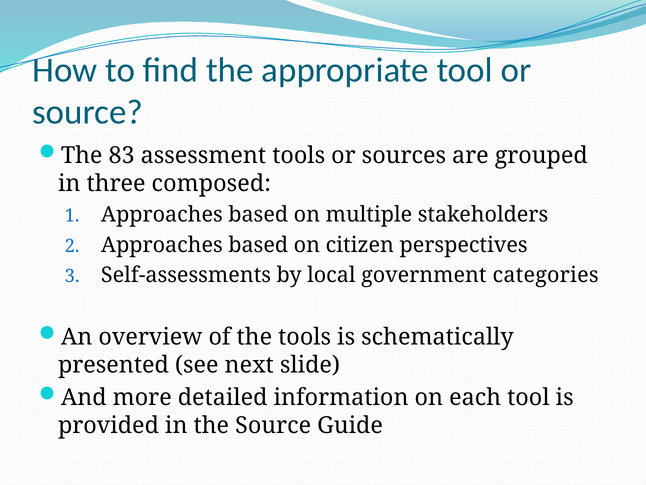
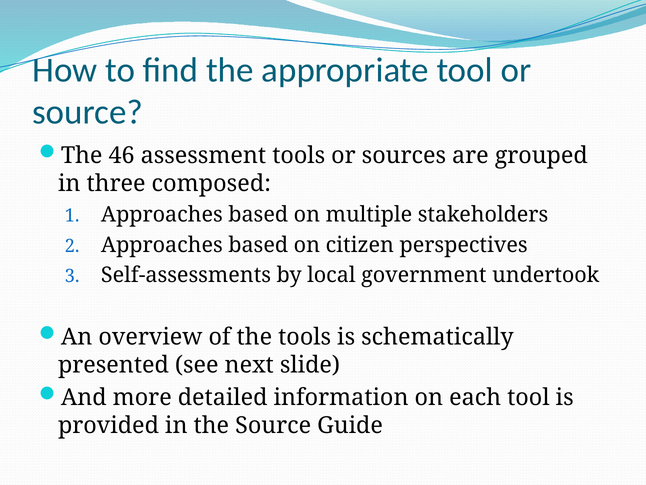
83: 83 -> 46
categories: categories -> undertook
